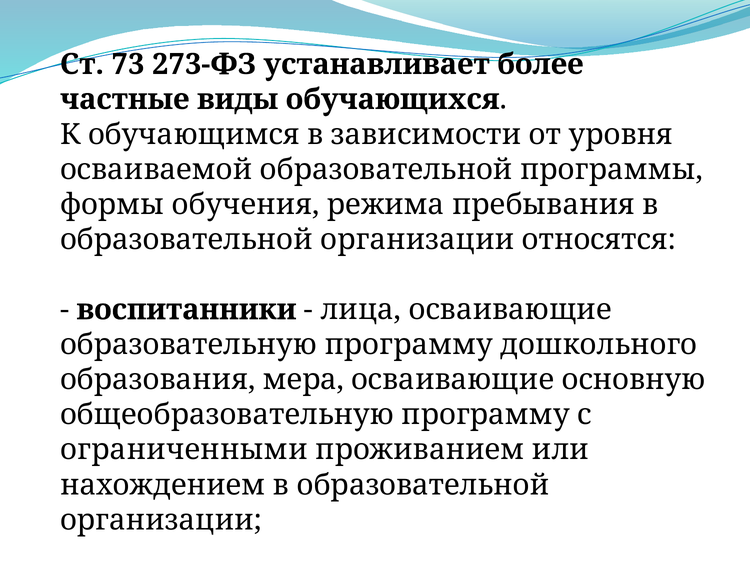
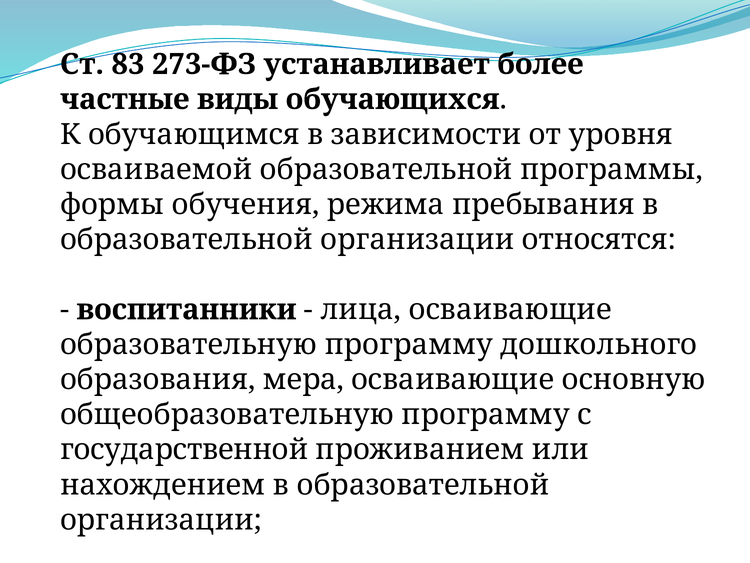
73: 73 -> 83
ограниченными: ограниченными -> государственной
